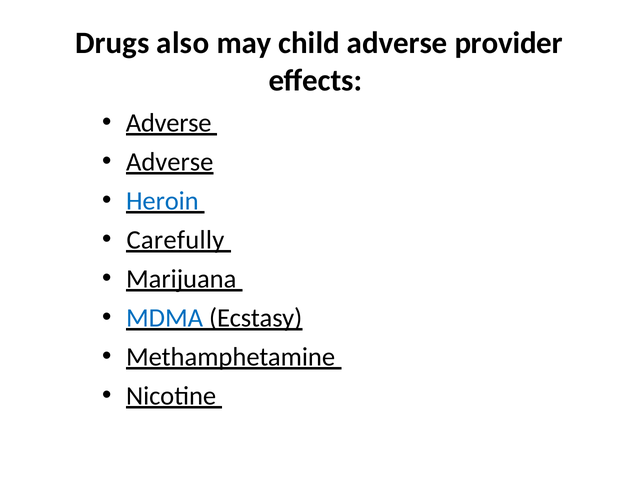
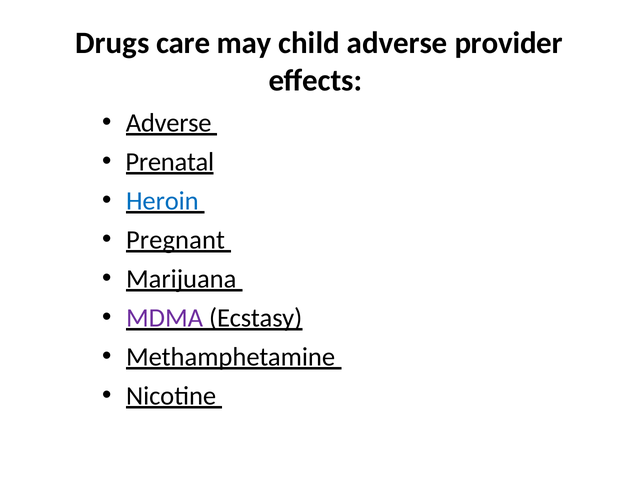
also: also -> care
Adverse at (170, 162): Adverse -> Prenatal
Carefully: Carefully -> Pregnant
MDMA colour: blue -> purple
